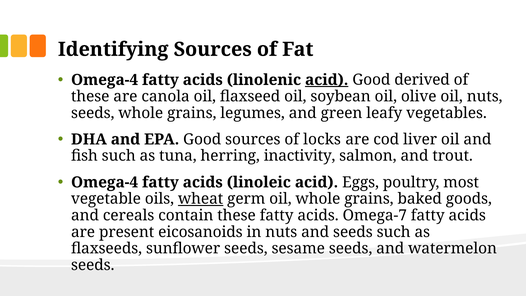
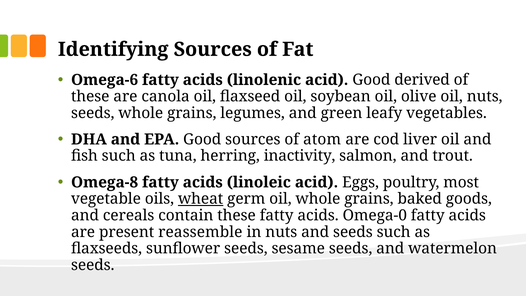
Omega-4 at (105, 80): Omega-4 -> Omega-6
acid at (327, 80) underline: present -> none
locks: locks -> atom
Omega-4 at (105, 182): Omega-4 -> Omega-8
Omega-7: Omega-7 -> Omega-0
eicosanoids: eicosanoids -> reassemble
